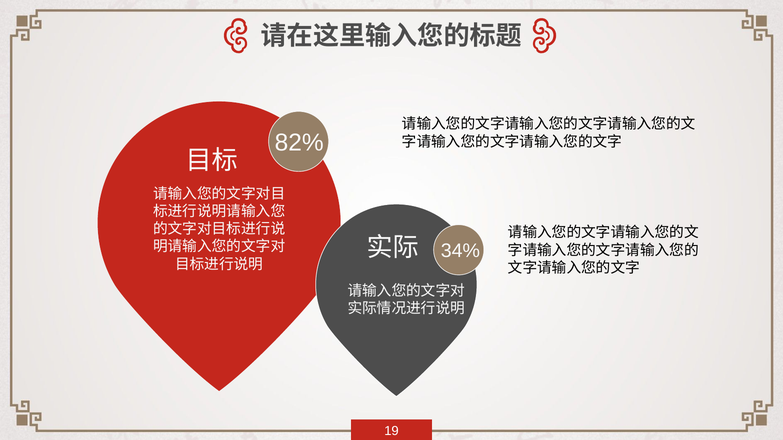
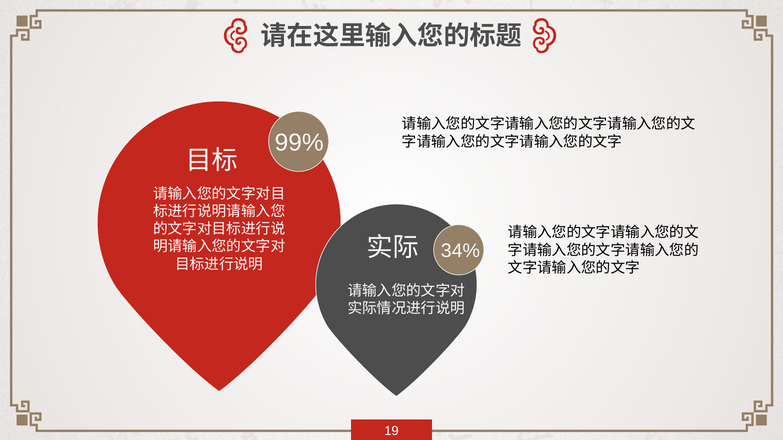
82%: 82% -> 99%
